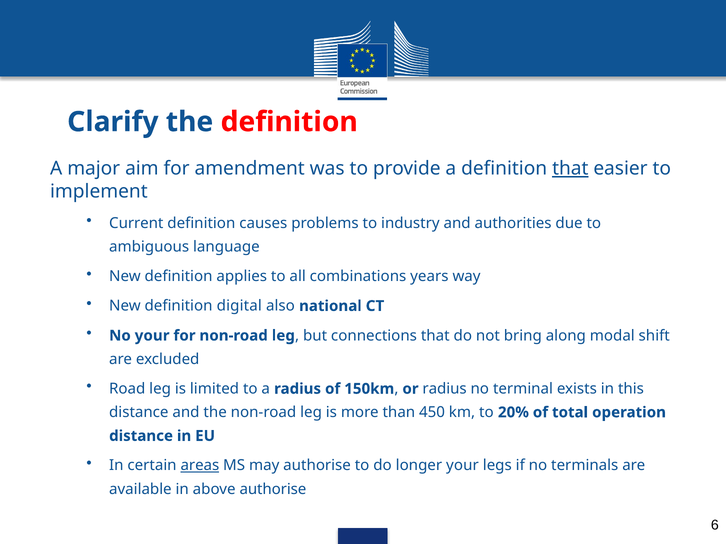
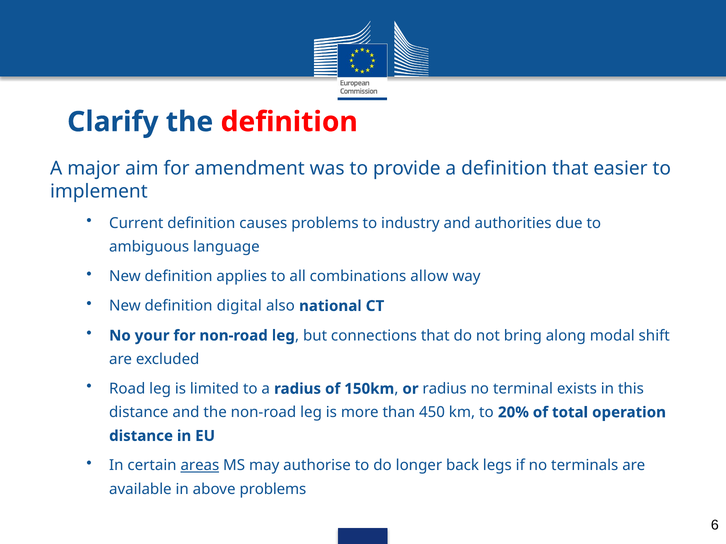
that at (570, 169) underline: present -> none
years: years -> allow
longer your: your -> back
above authorise: authorise -> problems
